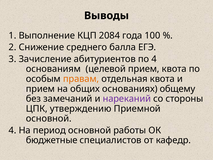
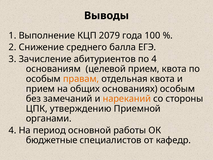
2084: 2084 -> 2079
основаниях общему: общему -> особым
нареканий colour: purple -> orange
основной at (49, 118): основной -> органами
